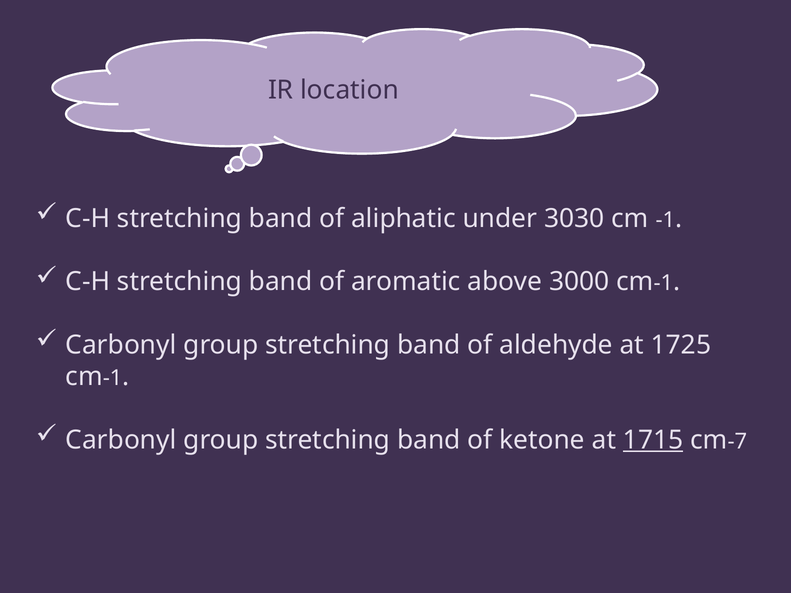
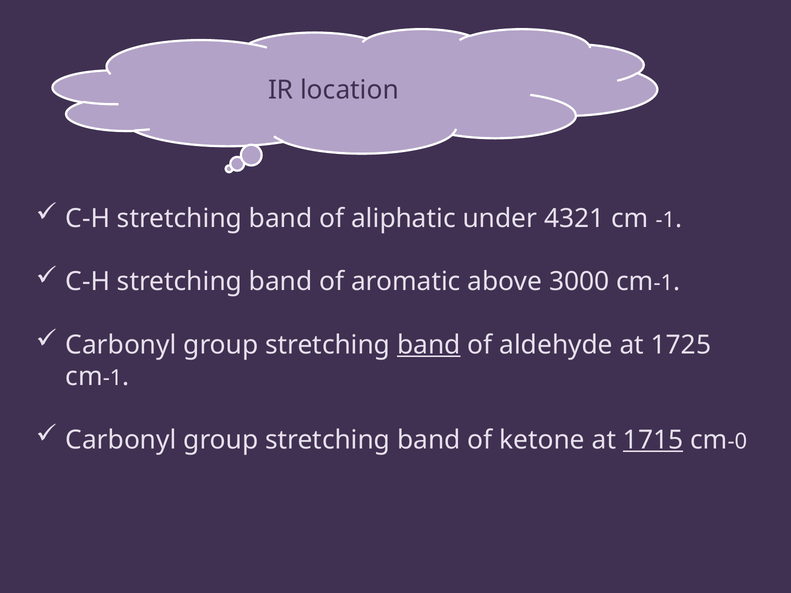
3030: 3030 -> 4321
band at (429, 345) underline: none -> present
-7: -7 -> -0
